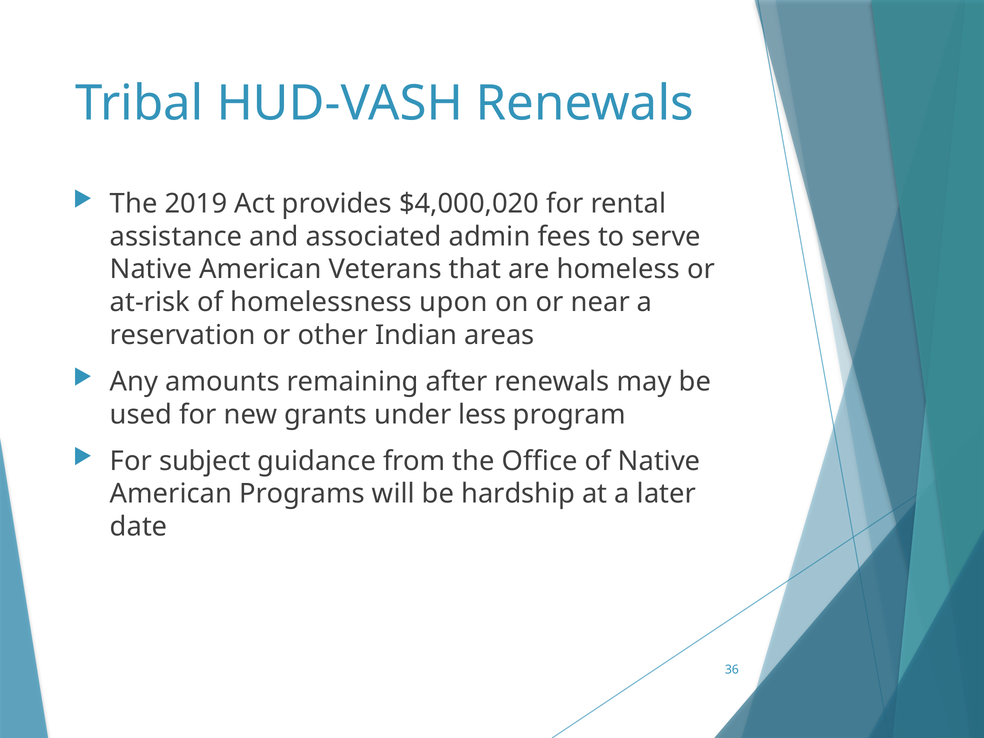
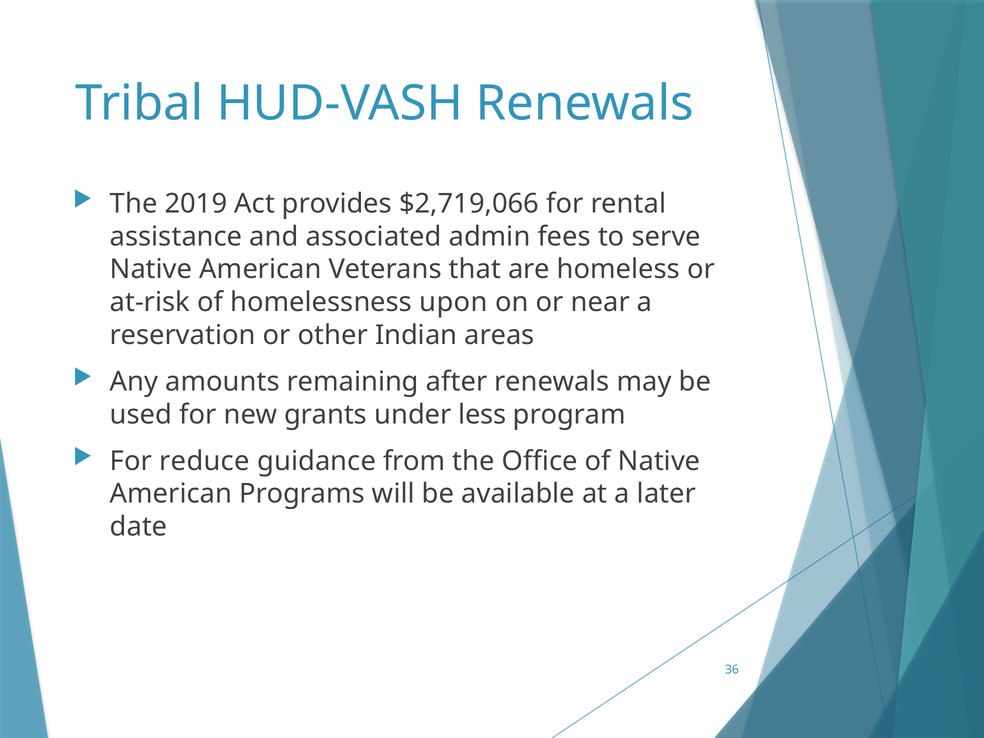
$4,000,020: $4,000,020 -> $2,719,066
subject: subject -> reduce
hardship: hardship -> available
